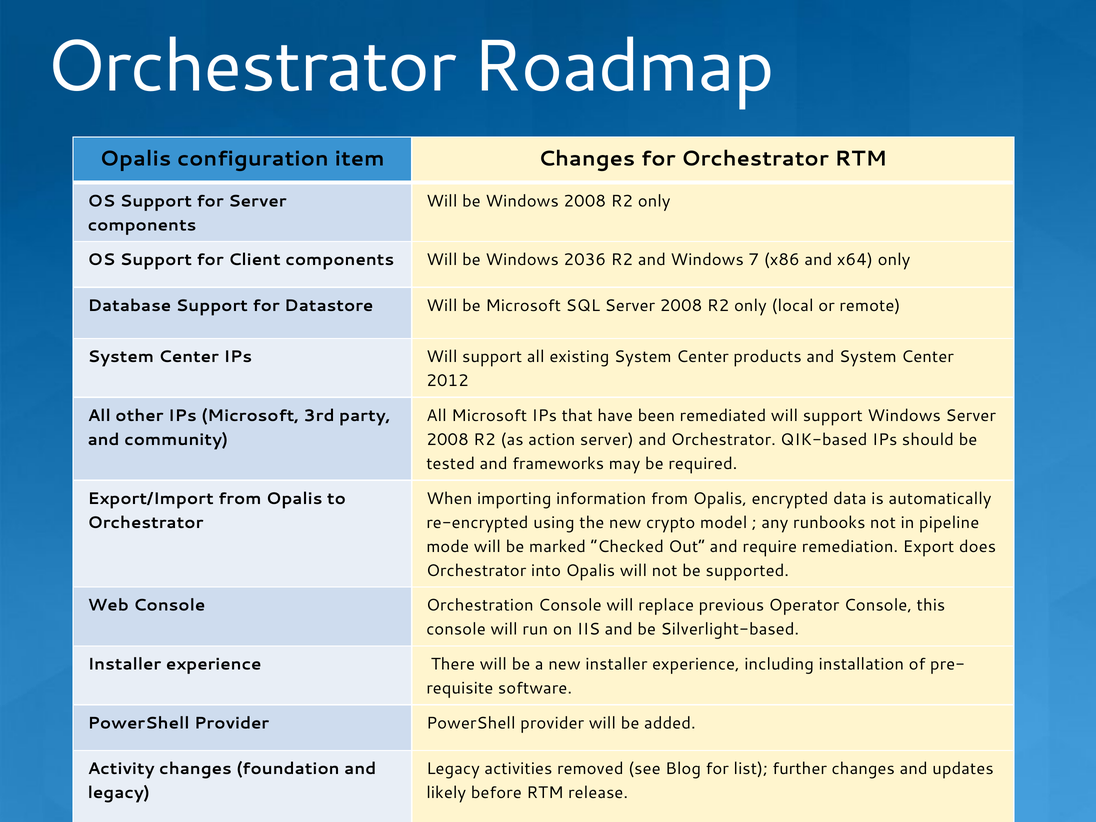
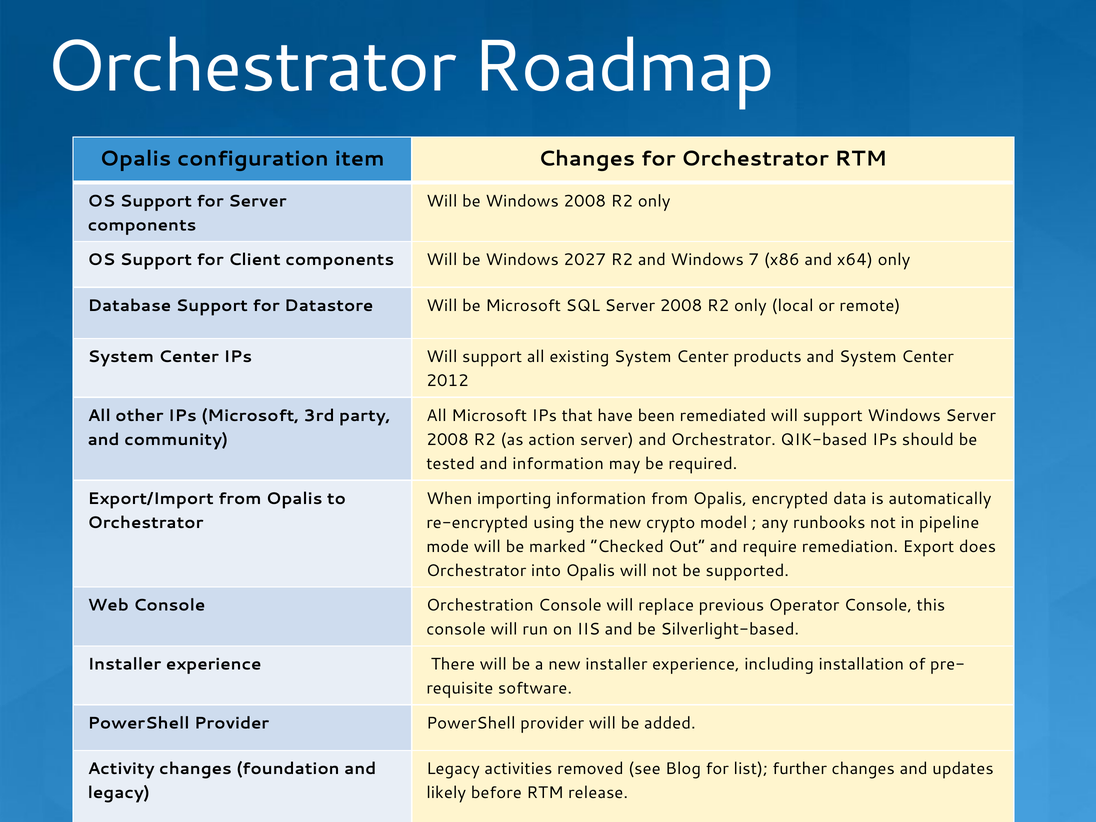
2036: 2036 -> 2027
and frameworks: frameworks -> information
